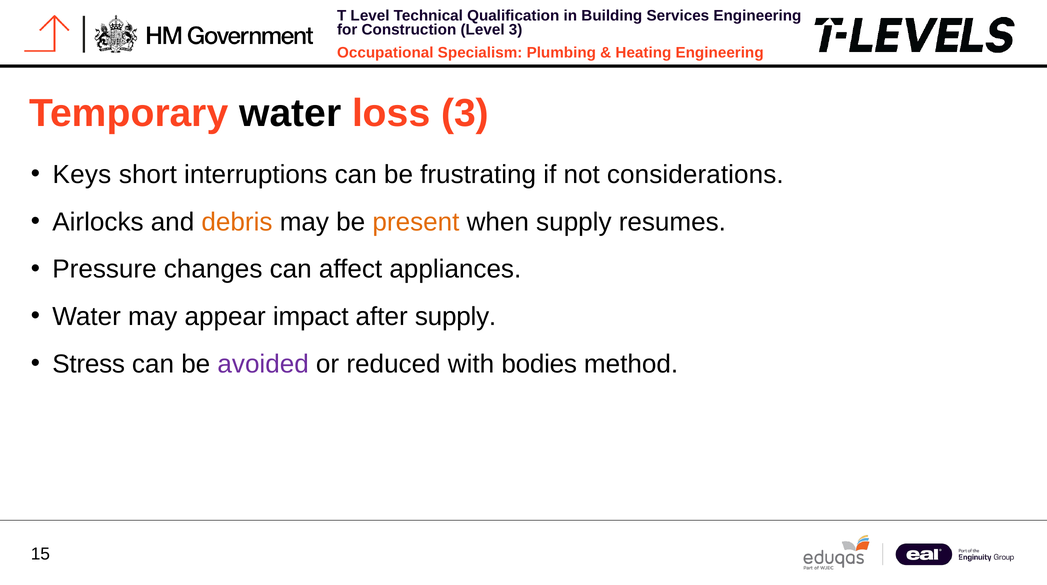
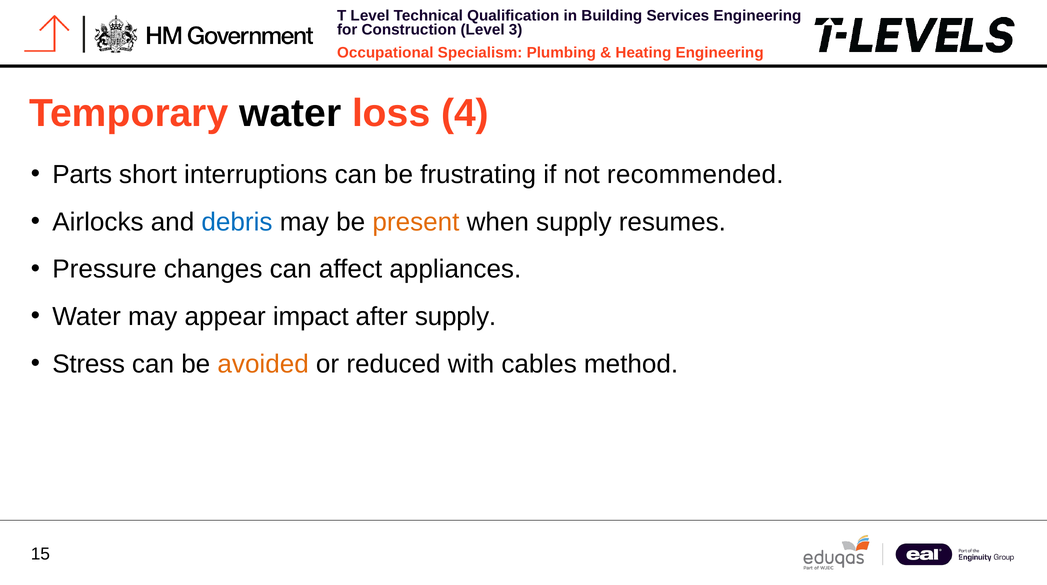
loss 3: 3 -> 4
Keys: Keys -> Parts
considerations: considerations -> recommended
debris colour: orange -> blue
avoided colour: purple -> orange
bodies: bodies -> cables
